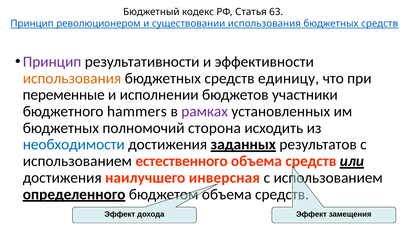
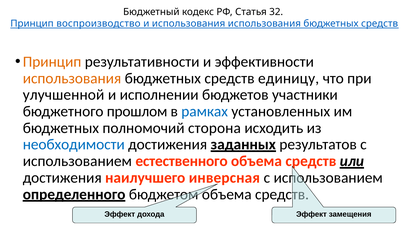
63: 63 -> 32
революционером: революционером -> воспроизводство
и существовании: существовании -> использования
Принцип at (52, 62) colour: purple -> orange
переменные: переменные -> улучшенной
hammers: hammers -> прошлом
рамках colour: purple -> blue
